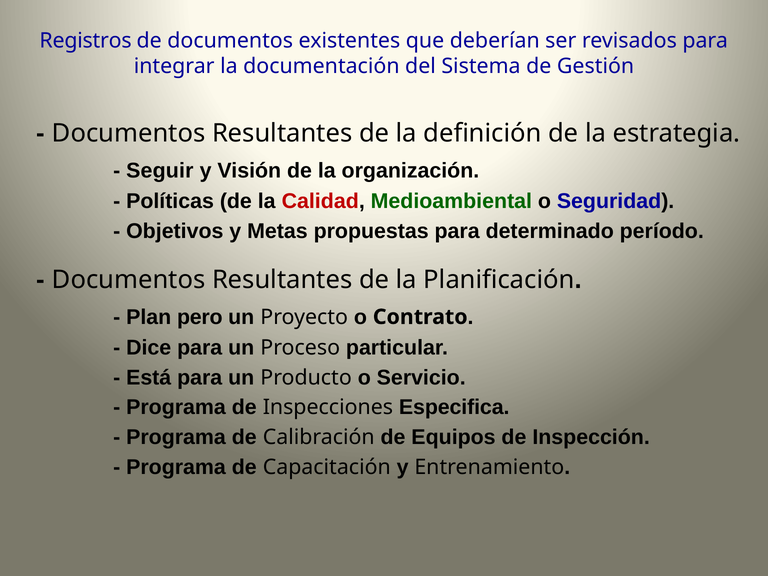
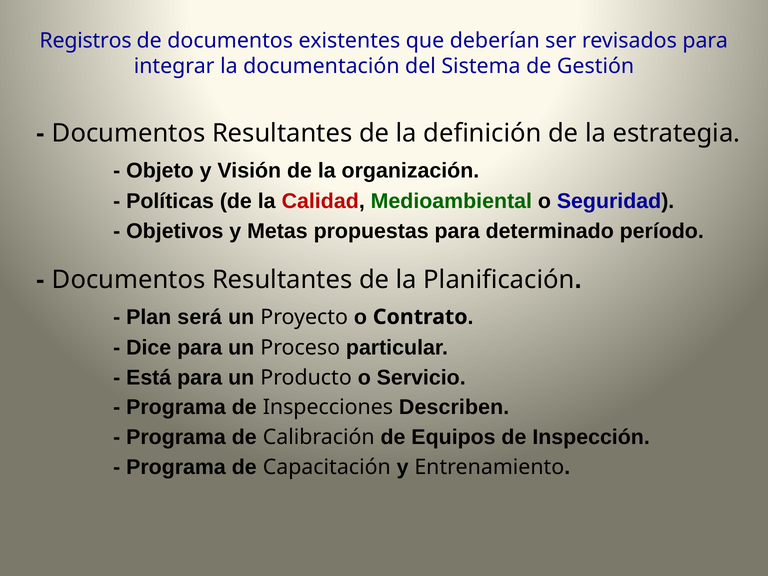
Seguir: Seguir -> Objeto
pero: pero -> será
Especifica: Especifica -> Describen
